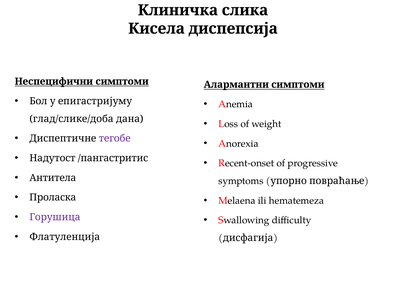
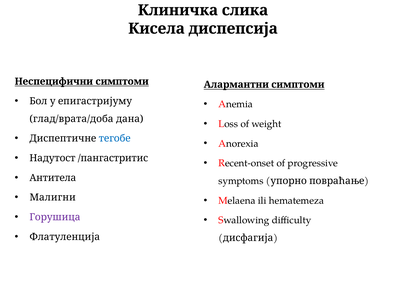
глад/слике/доба: глад/слике/доба -> глад/врата/доба
тегобе colour: purple -> blue
Проласка: Проласка -> Малигни
